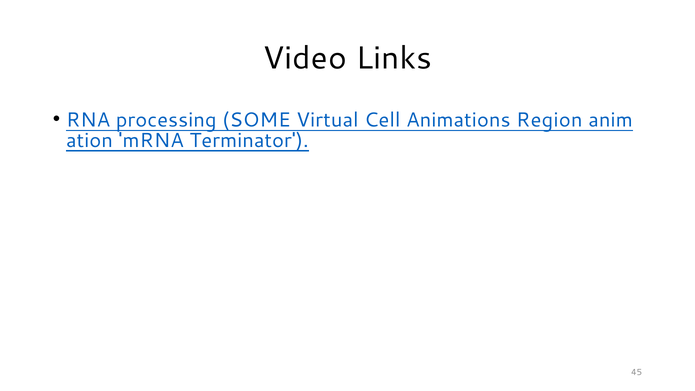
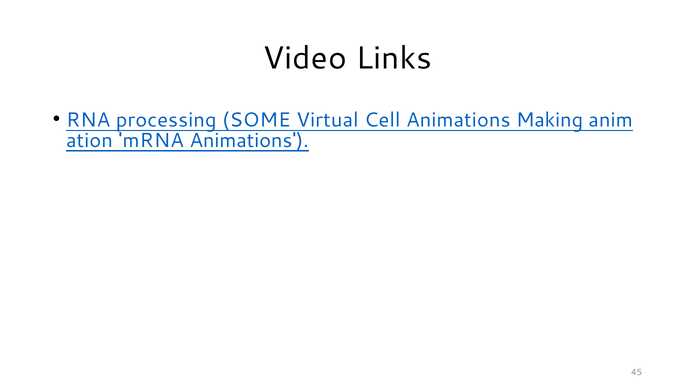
Region: Region -> Making
mRNA Terminator: Terminator -> Animations
